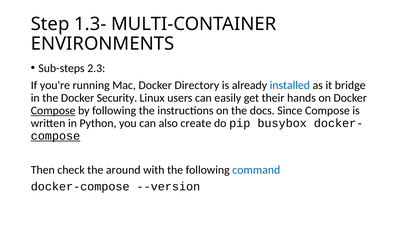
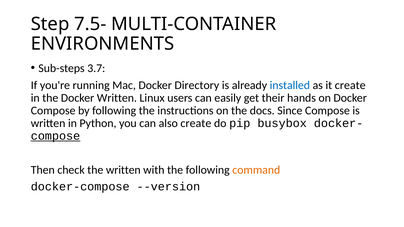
1.3-: 1.3- -> 7.5-
2.3: 2.3 -> 3.7
it bridge: bridge -> create
Docker Security: Security -> Written
Compose at (53, 111) underline: present -> none
the around: around -> written
command colour: blue -> orange
